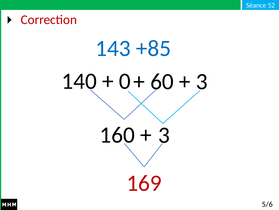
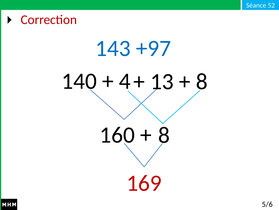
+85: +85 -> +97
0: 0 -> 4
60: 60 -> 13
3 at (202, 81): 3 -> 8
3 at (164, 135): 3 -> 8
